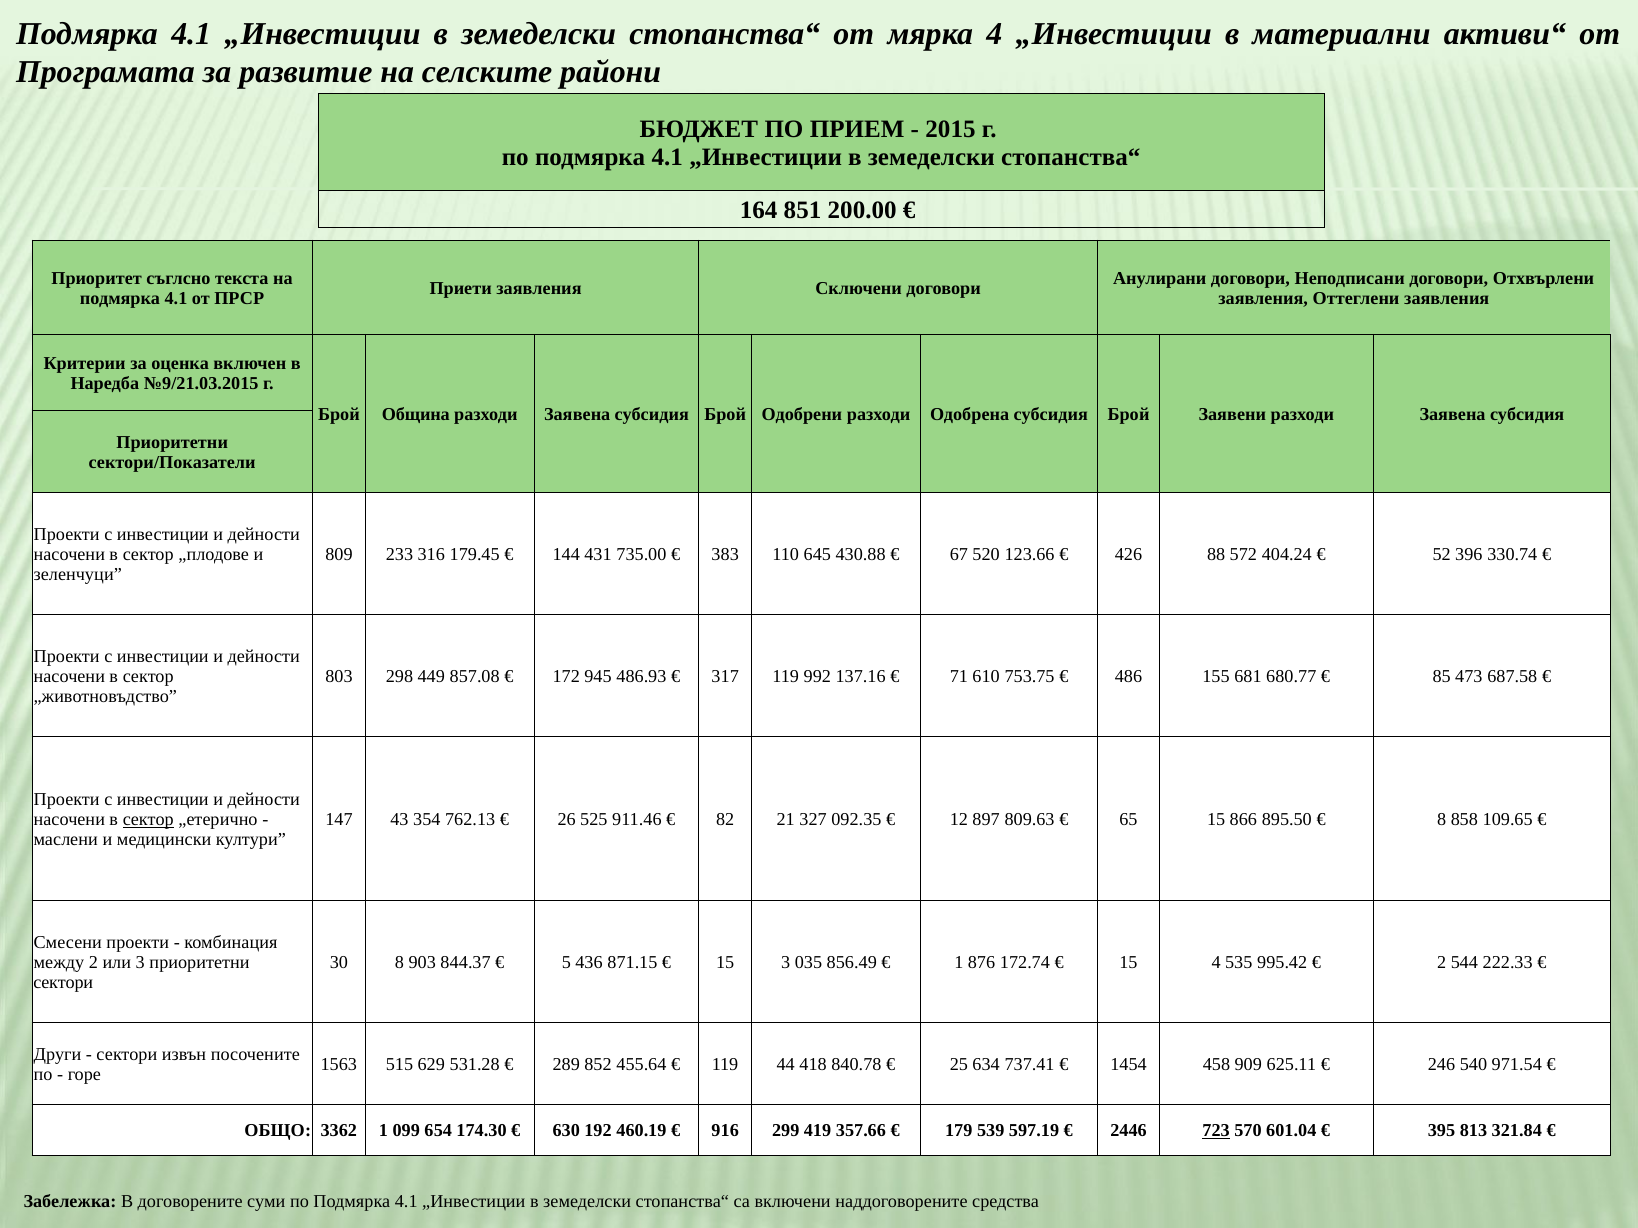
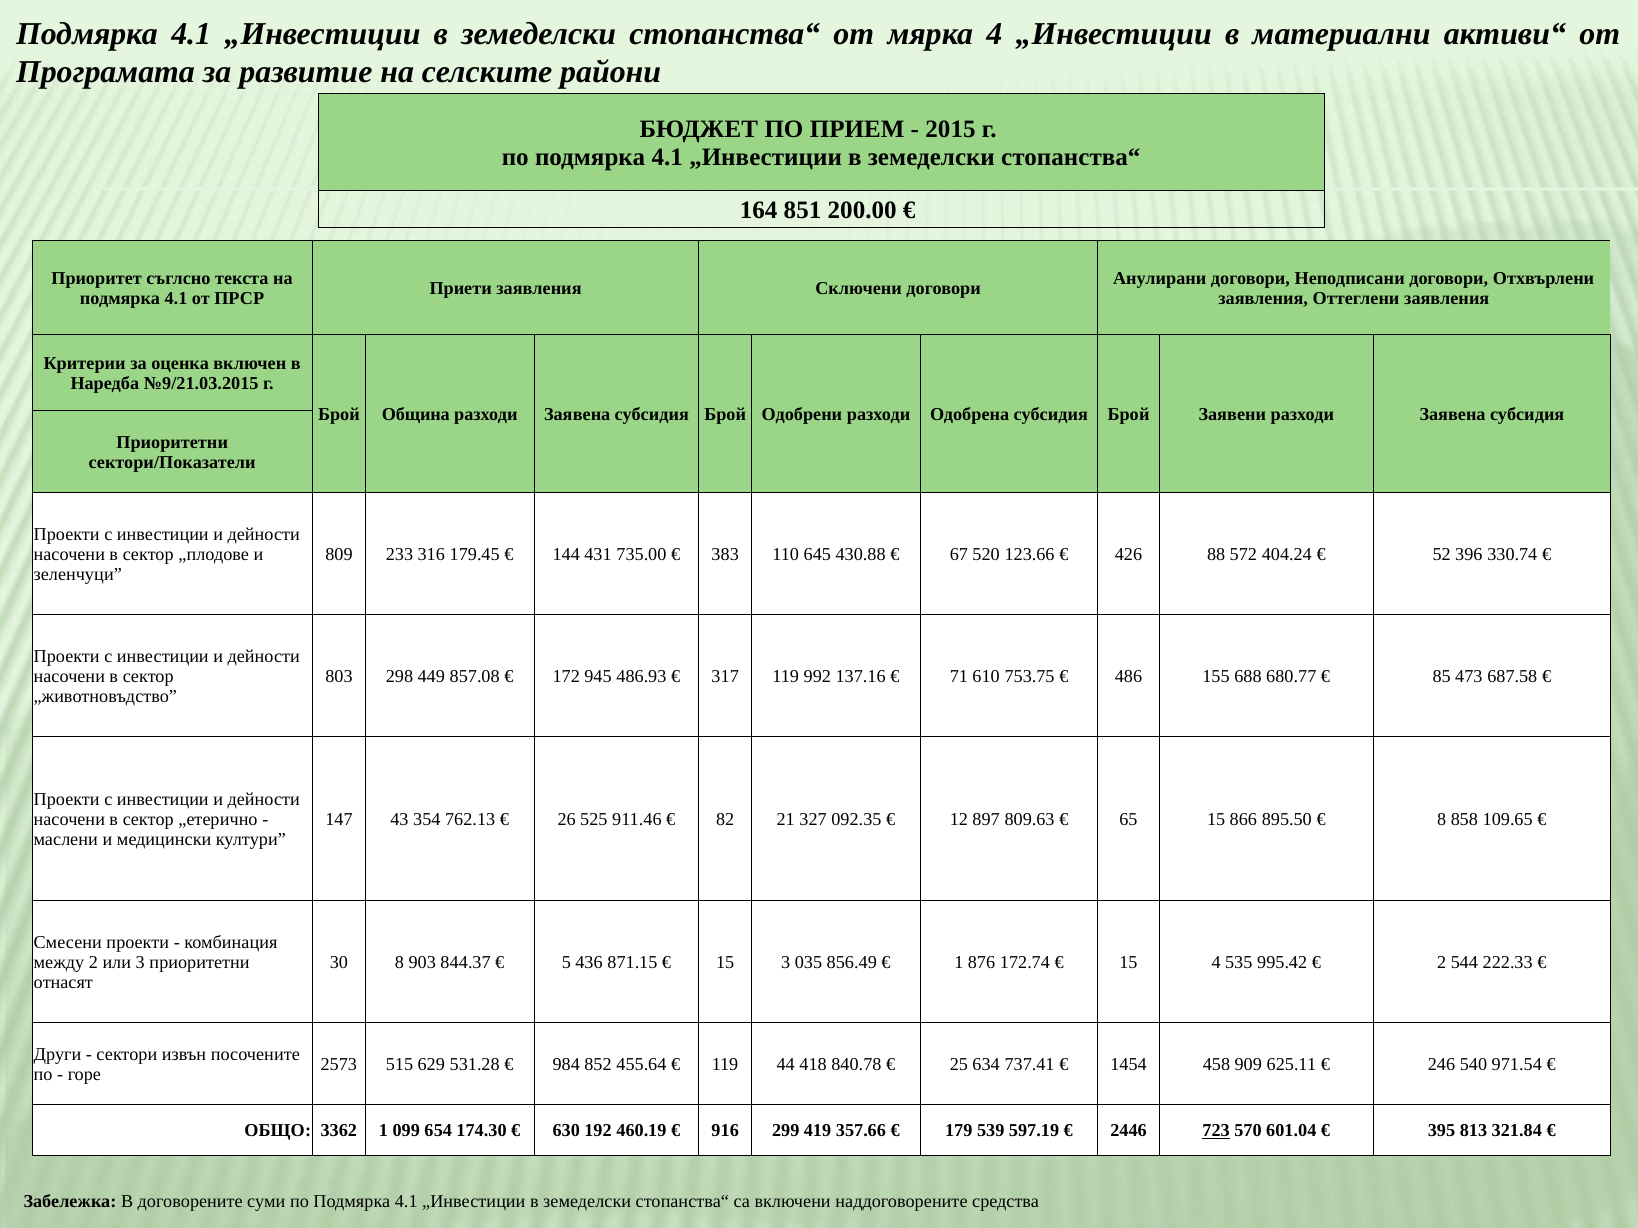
681: 681 -> 688
сектор at (148, 820) underline: present -> none
сектори at (63, 983): сектори -> отнасят
1563: 1563 -> 2573
289: 289 -> 984
